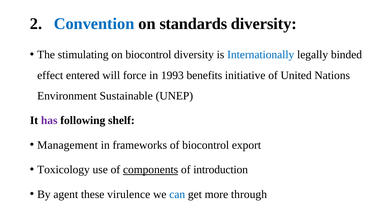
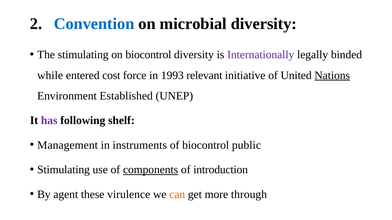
standards: standards -> microbial
Internationally colour: blue -> purple
effect: effect -> while
will: will -> cost
benefits: benefits -> relevant
Nations underline: none -> present
Sustainable: Sustainable -> Established
frameworks: frameworks -> instruments
export: export -> public
Toxicology at (64, 170): Toxicology -> Stimulating
can colour: blue -> orange
